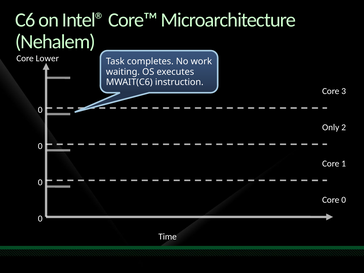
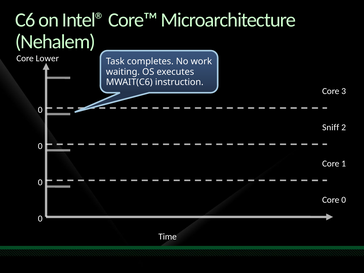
Only: Only -> Sniff
